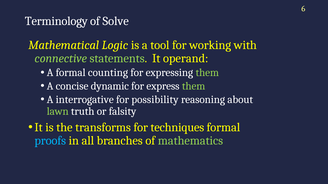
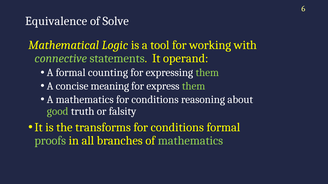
Terminology: Terminology -> Equivalence
dynamic: dynamic -> meaning
A interrogative: interrogative -> mathematics
possibility at (155, 100): possibility -> conditions
lawn: lawn -> good
techniques at (177, 128): techniques -> conditions
proofs colour: light blue -> light green
